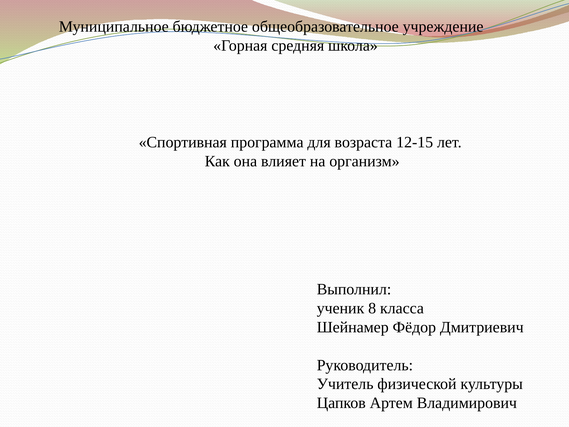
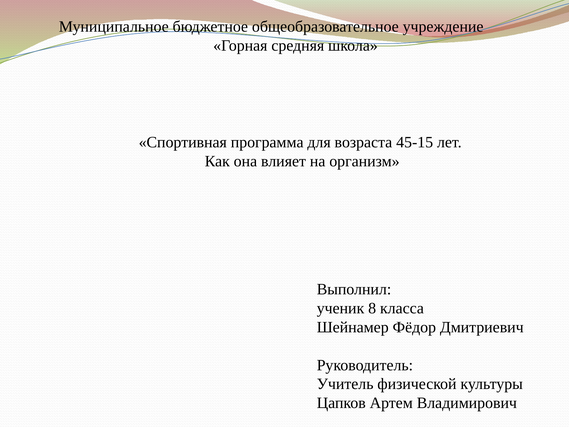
12-15: 12-15 -> 45-15
